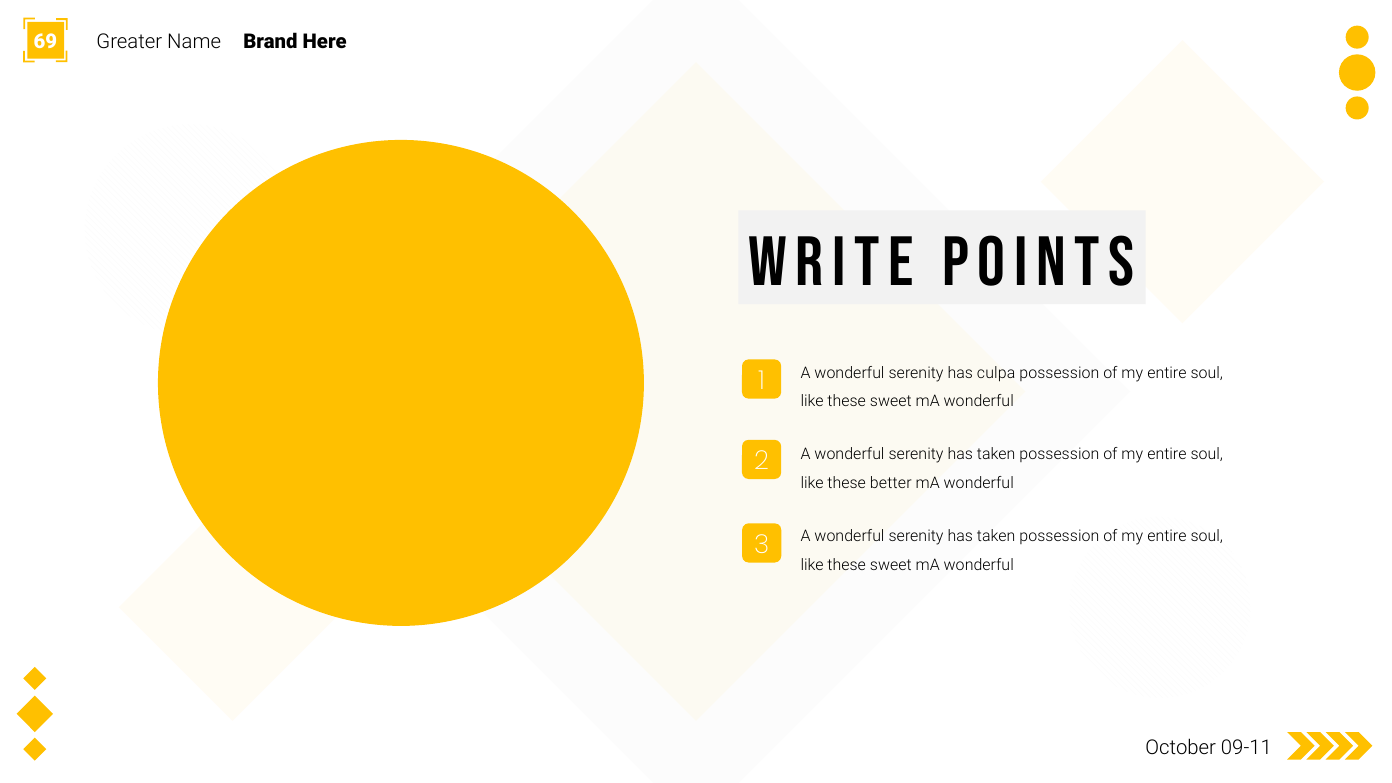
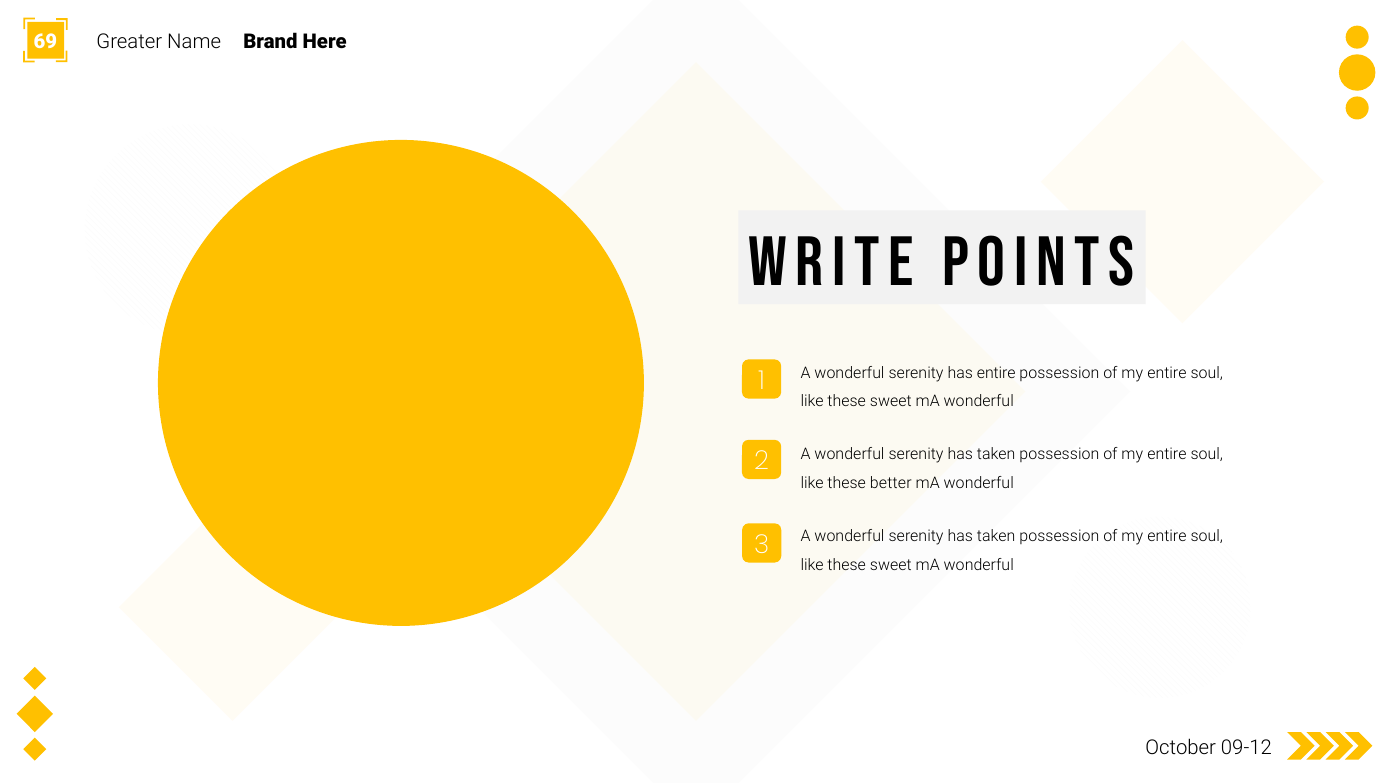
has culpa: culpa -> entire
09-11: 09-11 -> 09-12
